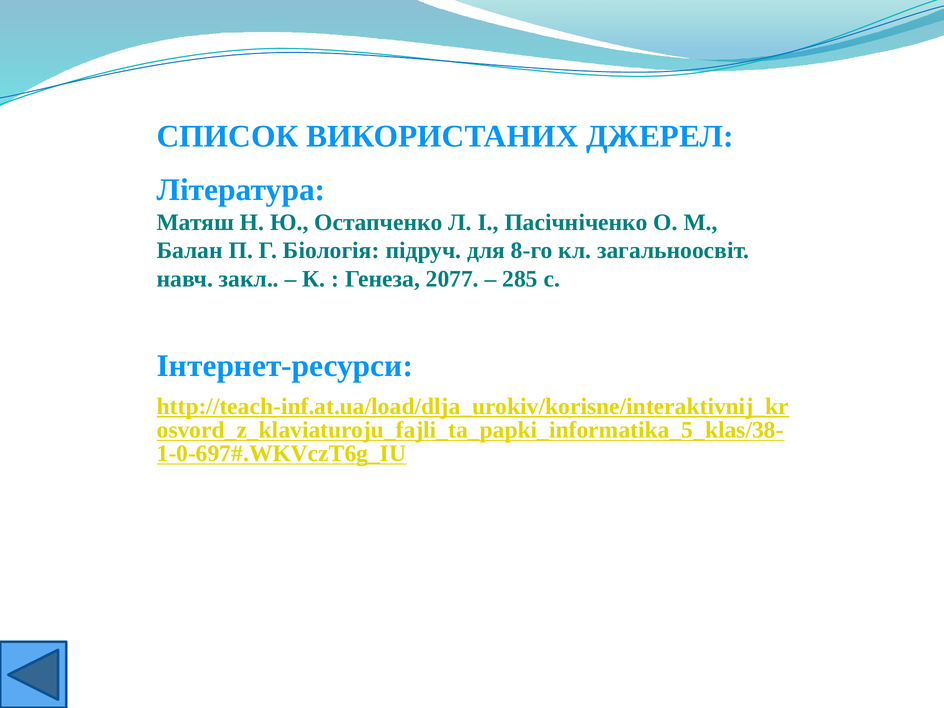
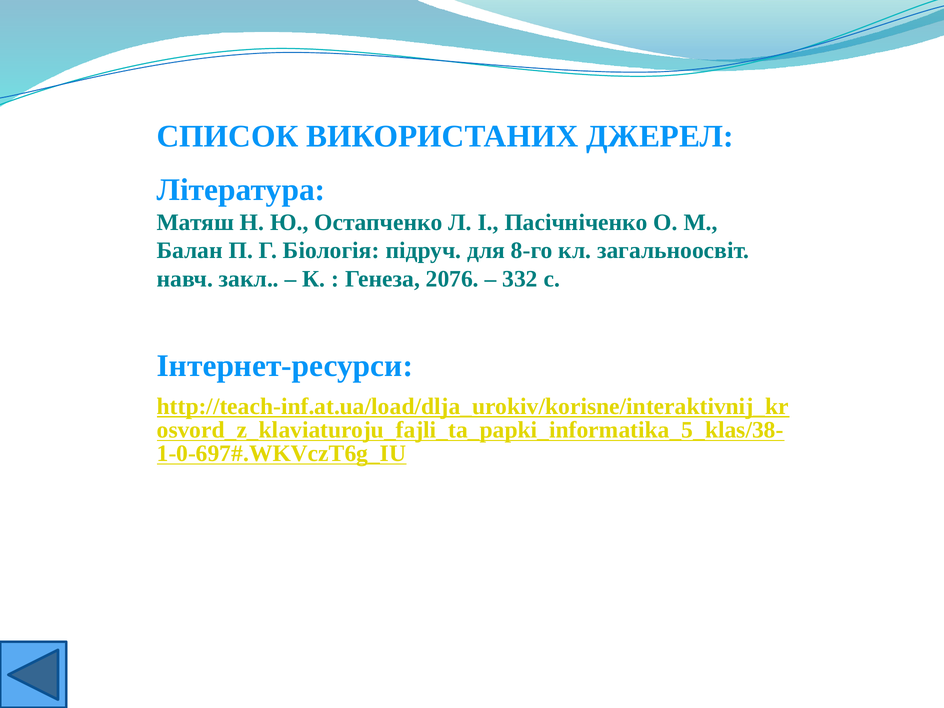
2077: 2077 -> 2076
285: 285 -> 332
